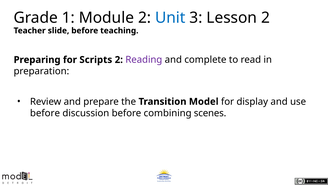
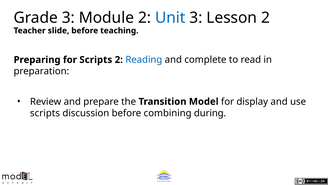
Grade 1: 1 -> 3
Reading colour: purple -> blue
before at (45, 113): before -> scripts
scenes: scenes -> during
